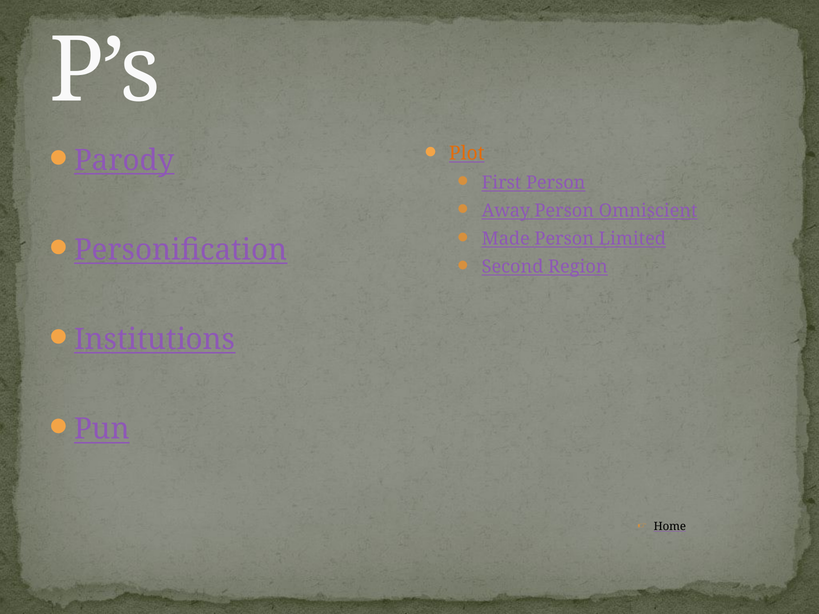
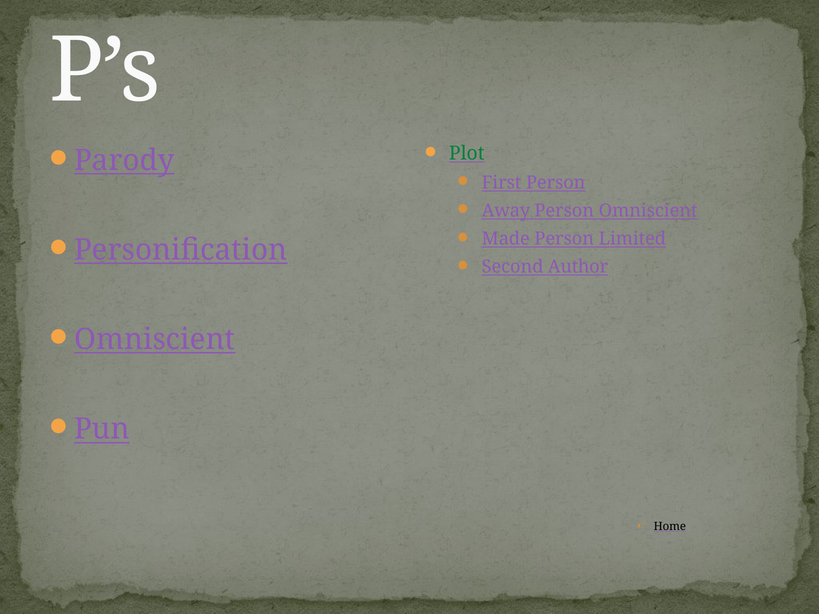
Plot colour: orange -> green
Region: Region -> Author
Institutions at (155, 340): Institutions -> Omniscient
